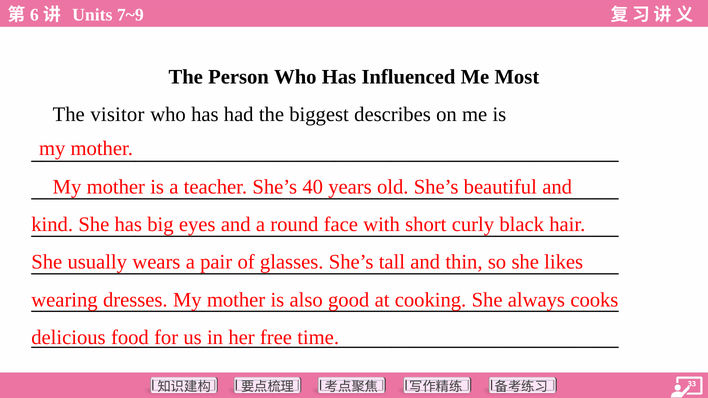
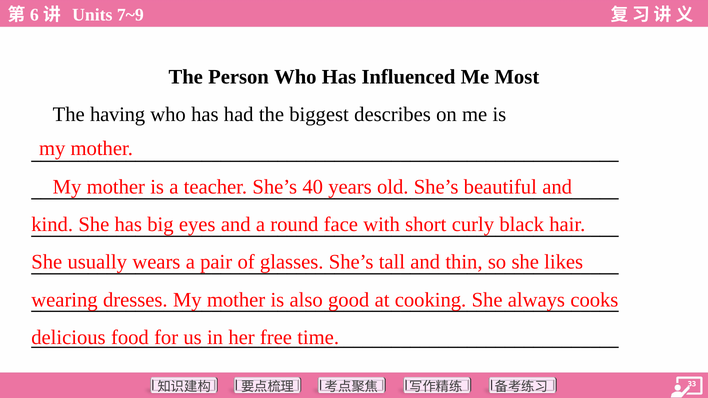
visitor: visitor -> having
